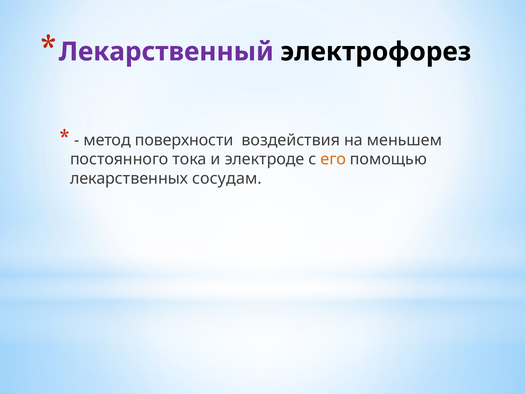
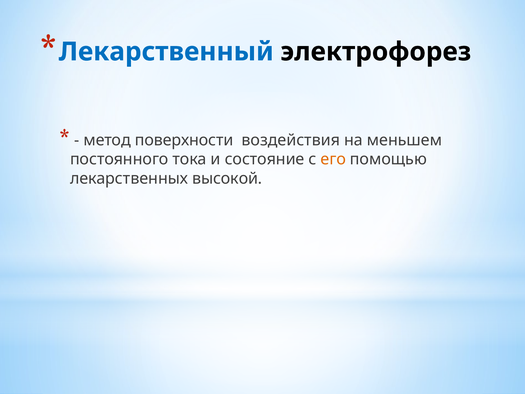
Лекарственный colour: purple -> blue
электроде: электроде -> состояние
сосудам: сосудам -> высокой
